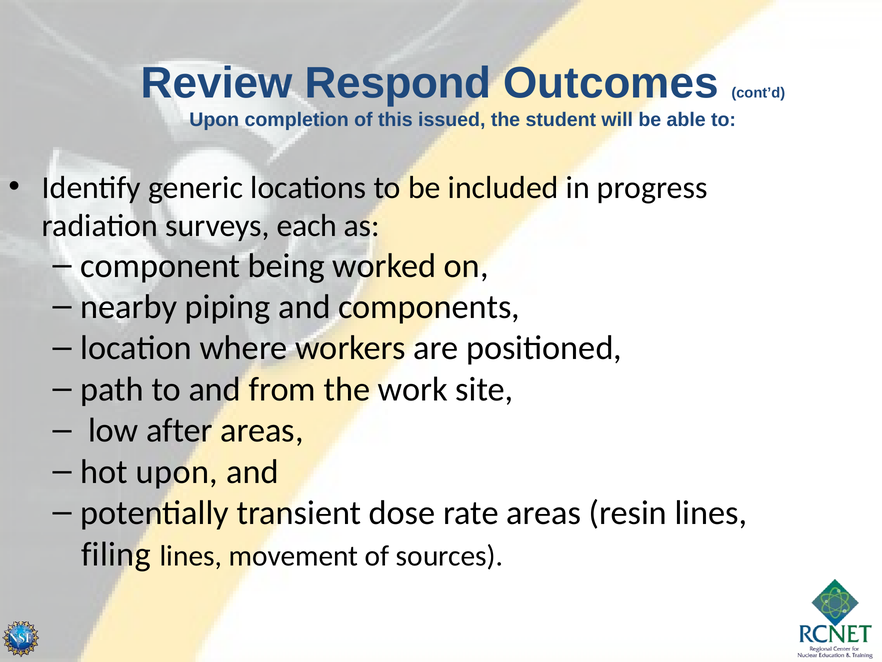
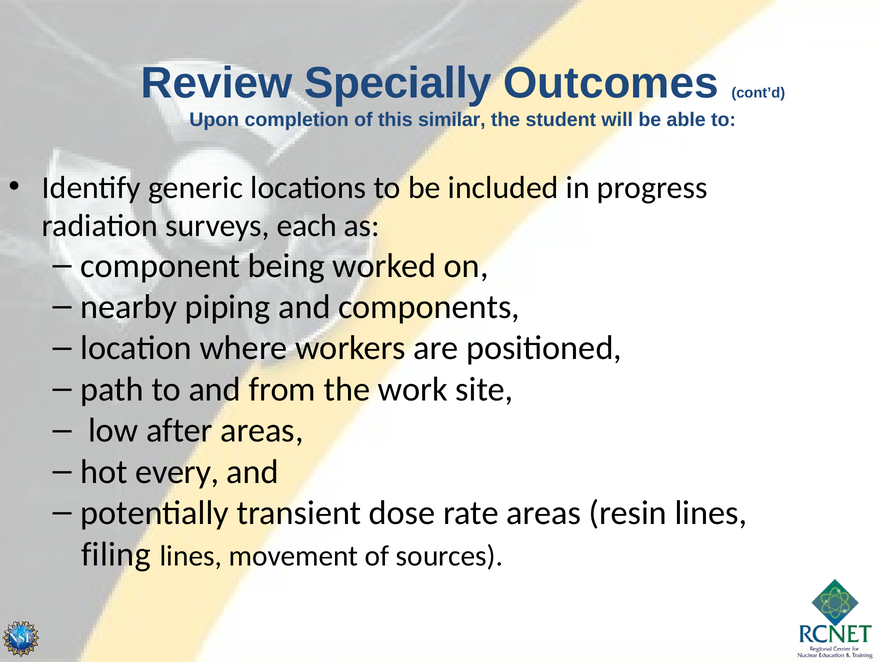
Respond: Respond -> Specially
issued: issued -> similar
hot upon: upon -> every
